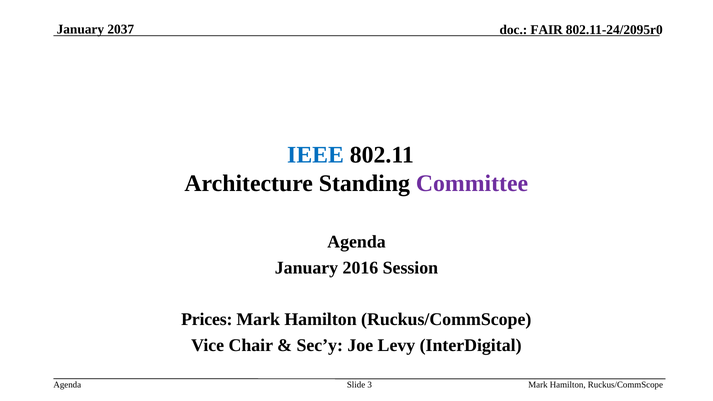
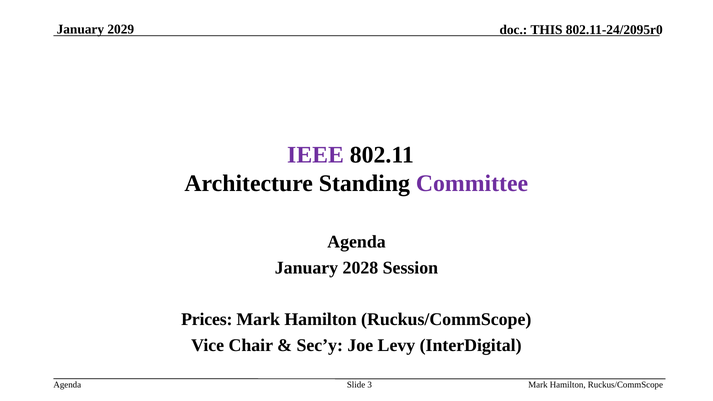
2037: 2037 -> 2029
FAIR: FAIR -> THIS
IEEE colour: blue -> purple
2016: 2016 -> 2028
